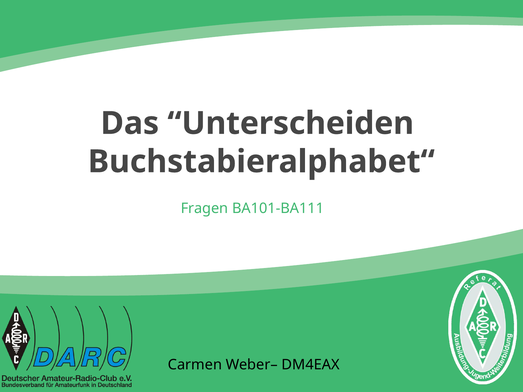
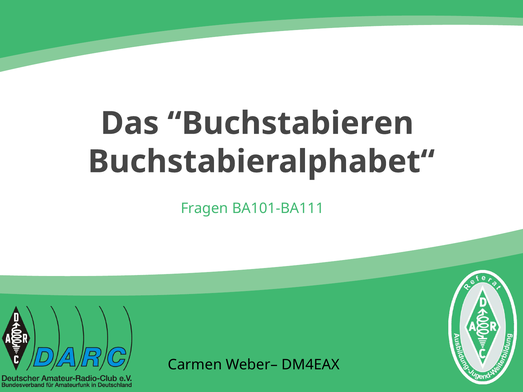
Unterscheiden: Unterscheiden -> Buchstabieren
